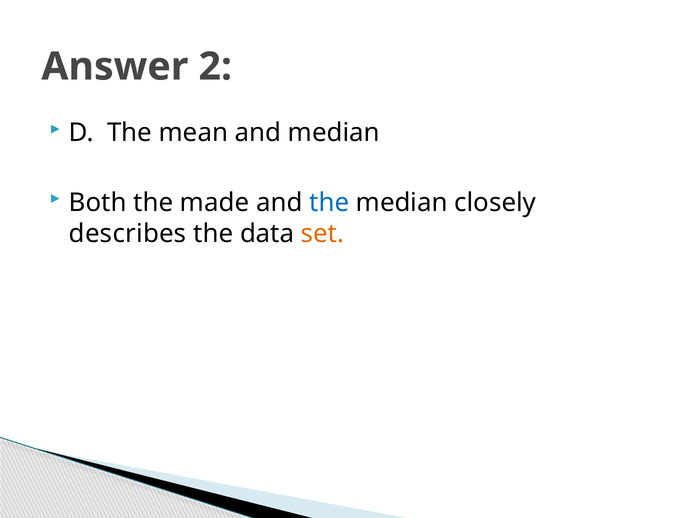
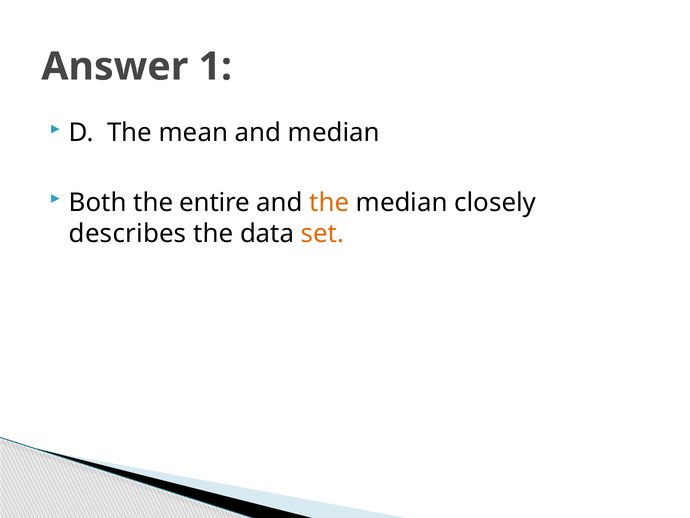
2: 2 -> 1
made: made -> entire
the at (329, 202) colour: blue -> orange
